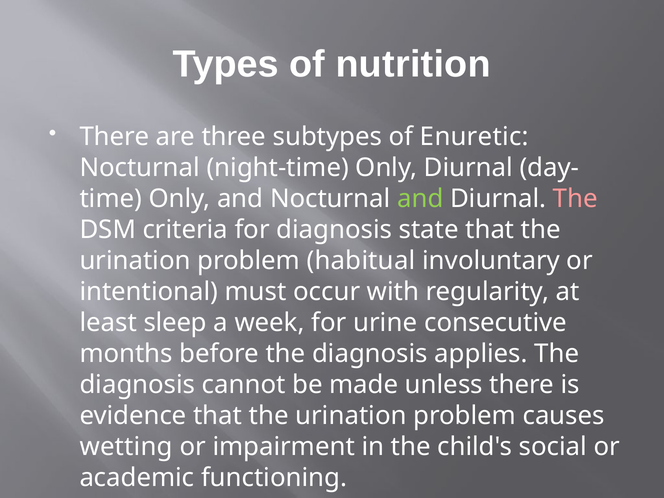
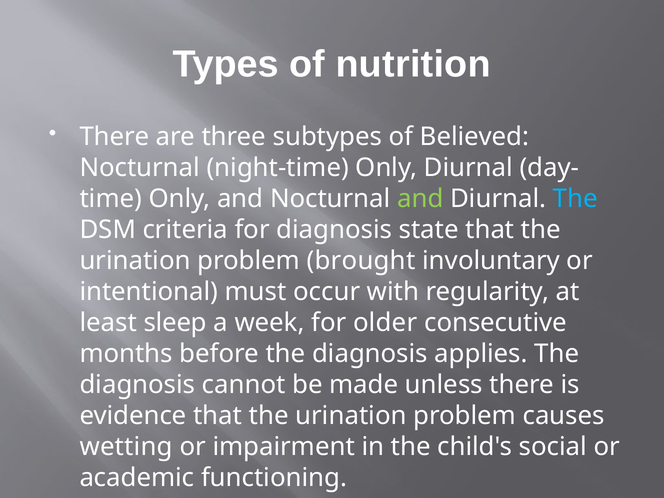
Enuretic: Enuretic -> Believed
The at (575, 199) colour: pink -> light blue
habitual: habitual -> brought
urine: urine -> older
